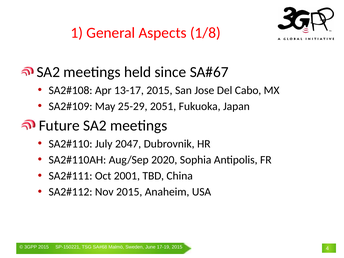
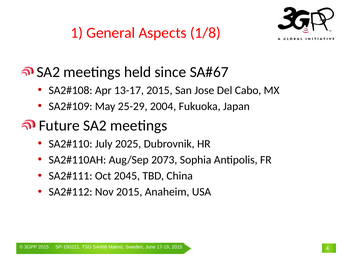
2051: 2051 -> 2004
2047: 2047 -> 2025
2020: 2020 -> 2073
2001: 2001 -> 2045
